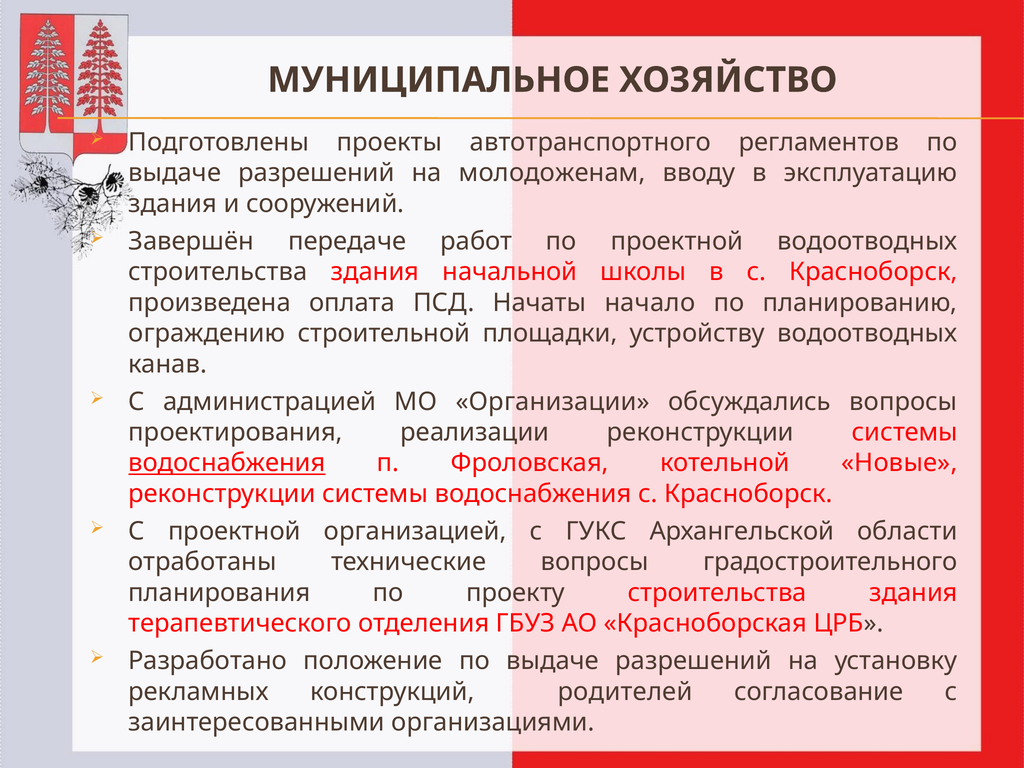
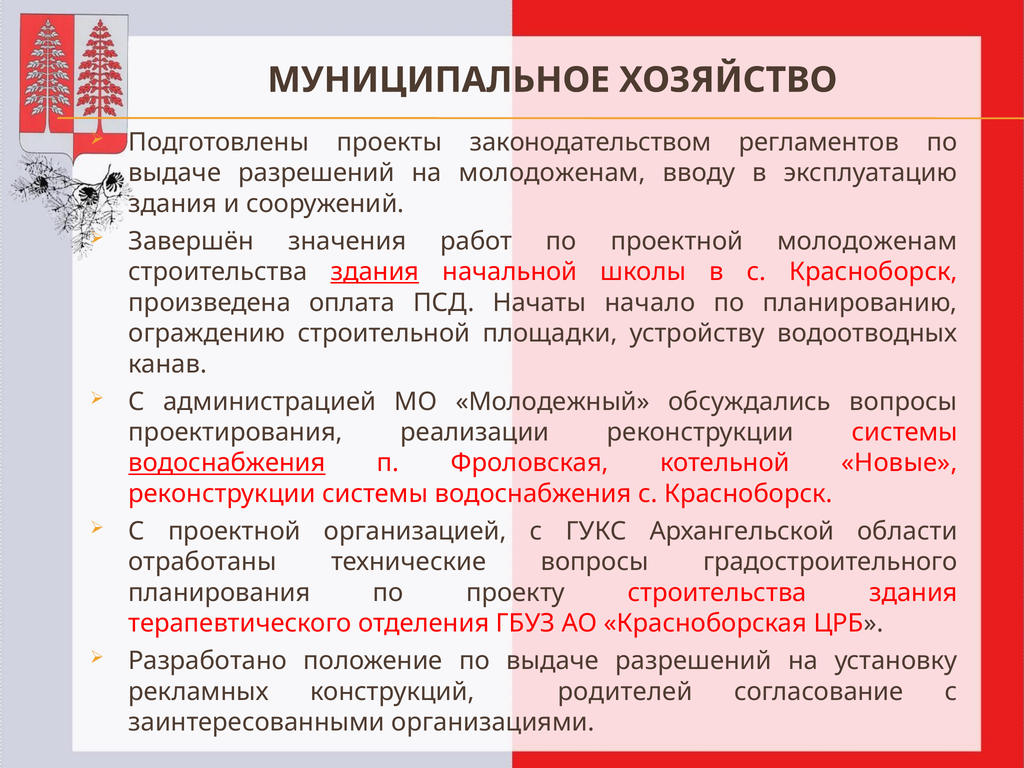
автотранспортного: автотранспортного -> законодательством
передаче: передаче -> значения
проектной водоотводных: водоотводных -> молодоженам
здания at (375, 272) underline: none -> present
Организации: Организации -> Молодежный
